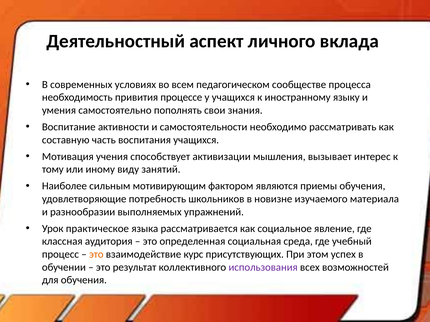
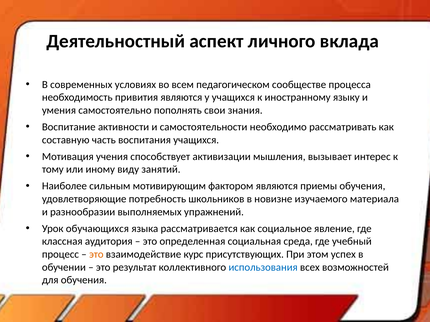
привития процессе: процессе -> являются
практическое: практическое -> обучающихся
использования colour: purple -> blue
